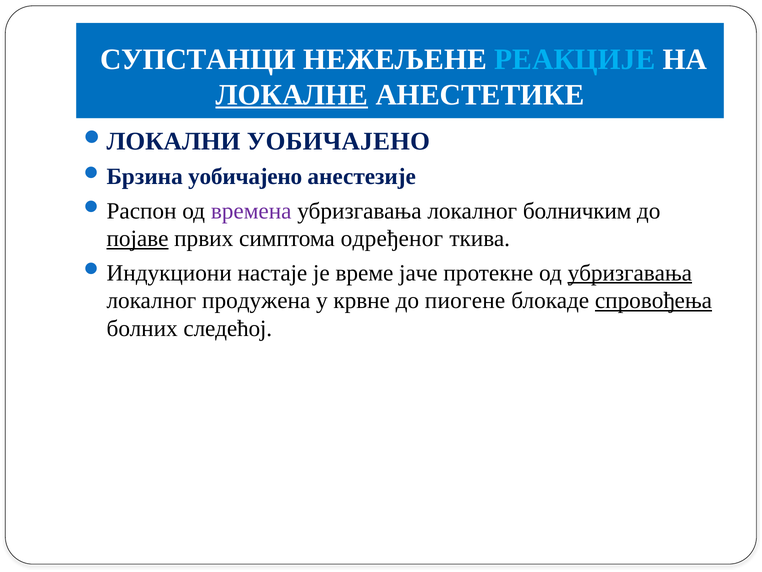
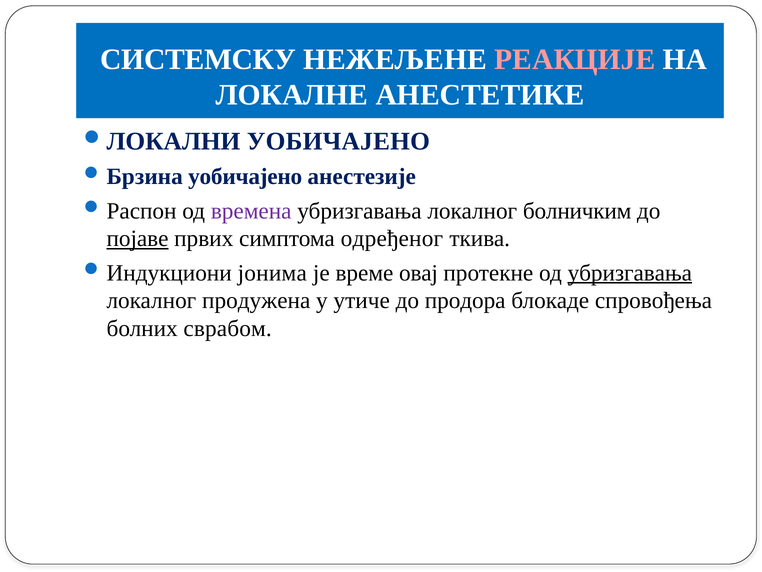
СУПСТАНЦИ: СУПСТАНЦИ -> СИСТЕМСКУ
РЕАКЦИЈЕ colour: light blue -> pink
ЛОКАЛНЕ underline: present -> none
настаје: настаје -> јонима
јаче: јаче -> овај
крвне: крвне -> утиче
пиогене: пиогене -> продора
спровођења underline: present -> none
следећој: следећој -> сврабом
